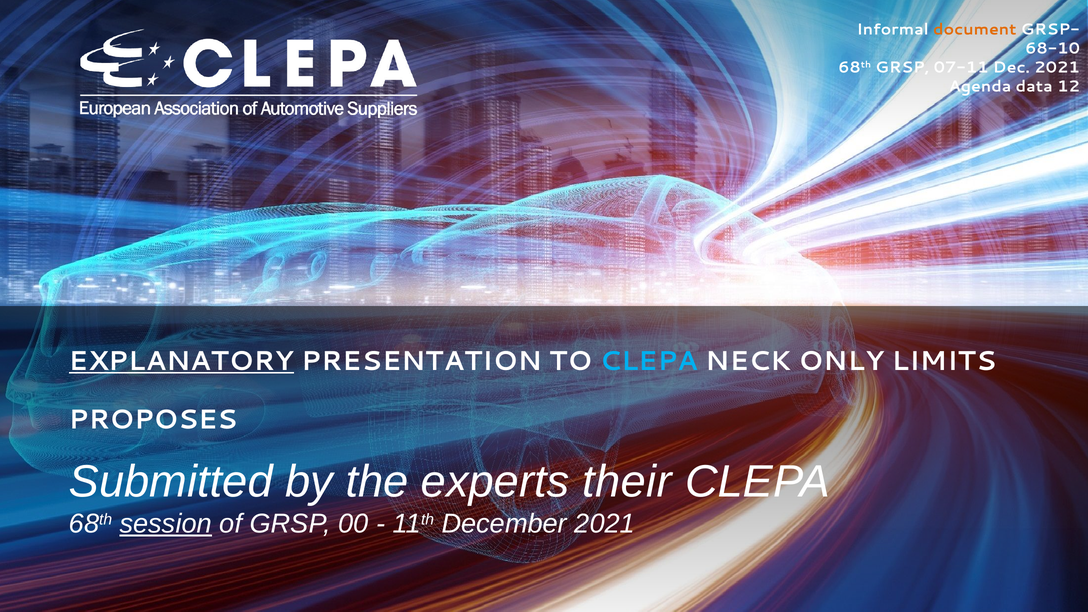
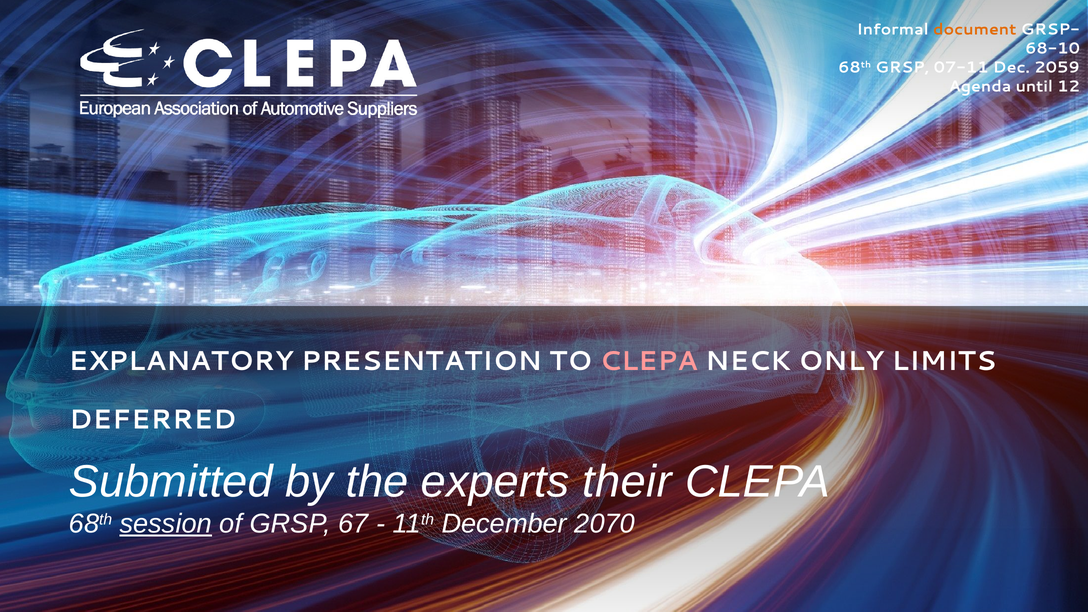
Dec 2021: 2021 -> 2059
data: data -> until
EXPLANATORY underline: present -> none
CLEPA at (649, 361) colour: light blue -> pink
PROPOSES: PROPOSES -> DEFERRED
00: 00 -> 67
December 2021: 2021 -> 2070
